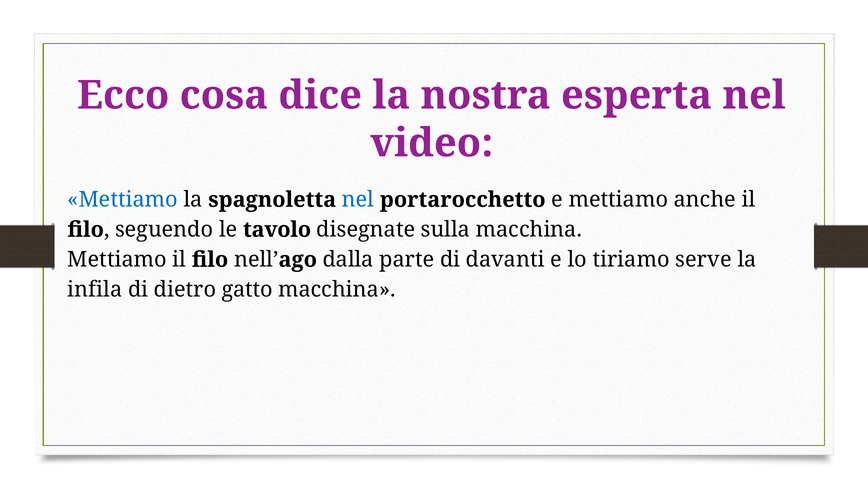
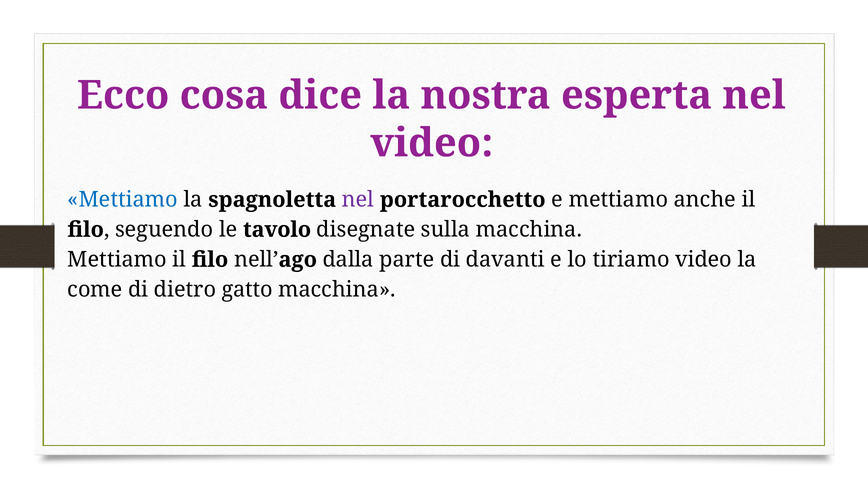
nel at (358, 199) colour: blue -> purple
tiriamo serve: serve -> video
infila: infila -> come
